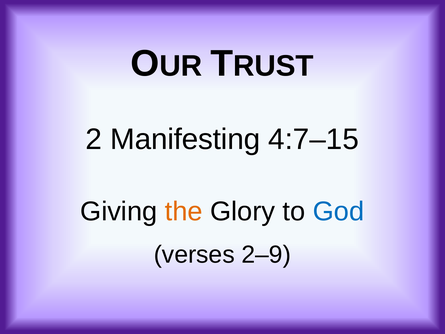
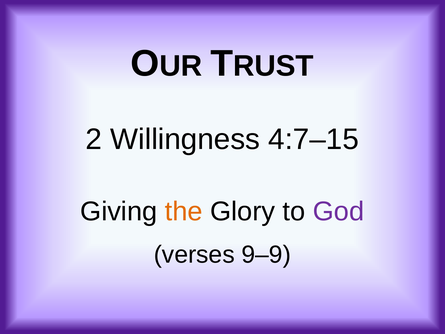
Manifesting: Manifesting -> Willingness
God colour: blue -> purple
2–9: 2–9 -> 9–9
